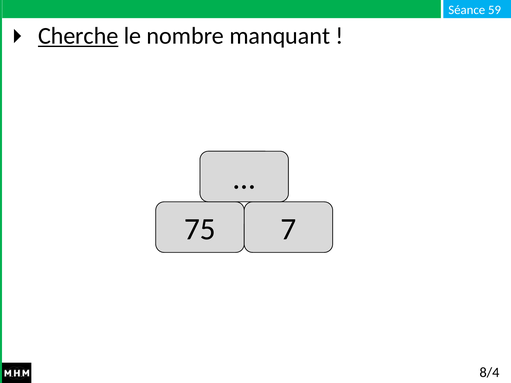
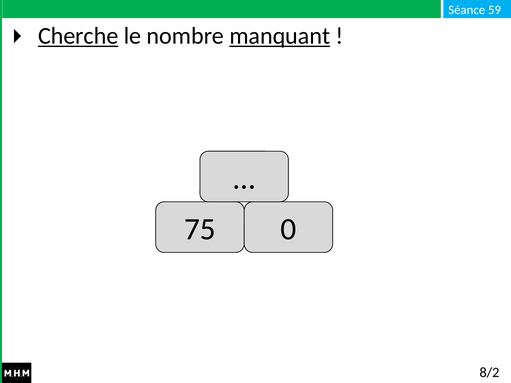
manquant underline: none -> present
7: 7 -> 0
8/4: 8/4 -> 8/2
